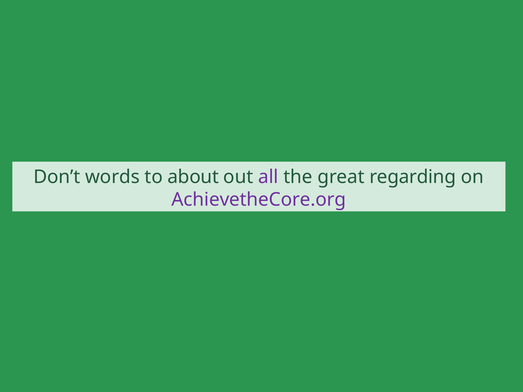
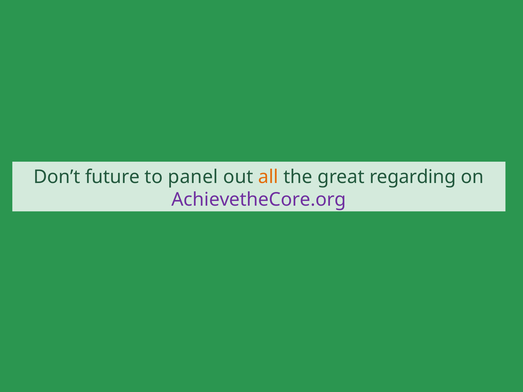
words: words -> future
about: about -> panel
all colour: purple -> orange
